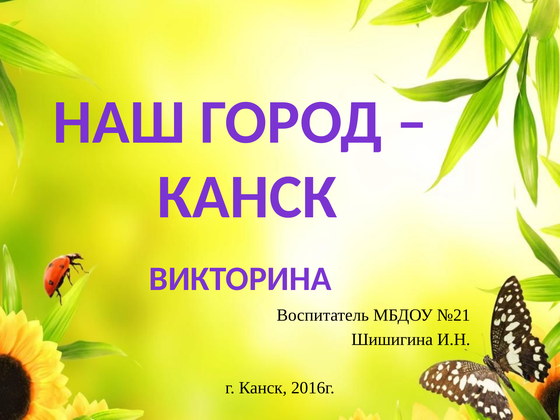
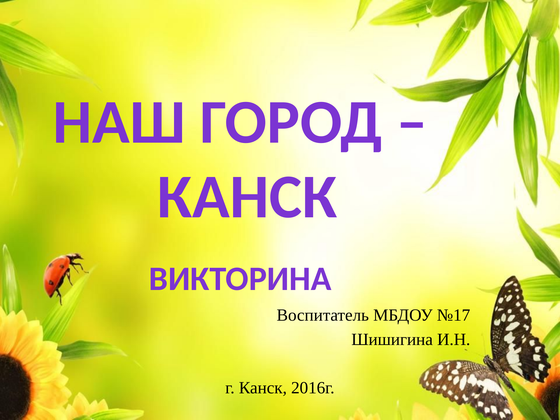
№21: №21 -> №17
